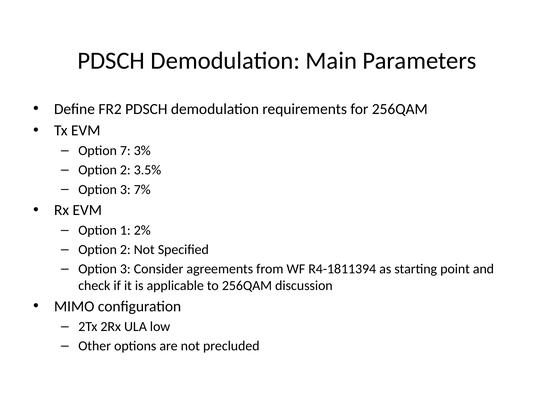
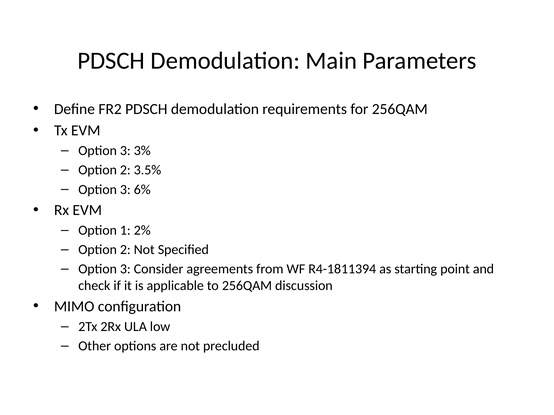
7 at (125, 151): 7 -> 3
7%: 7% -> 6%
